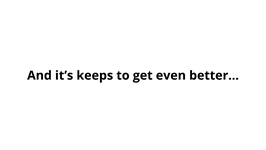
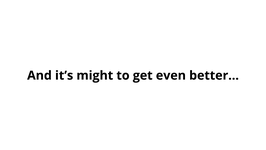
keeps: keeps -> might
